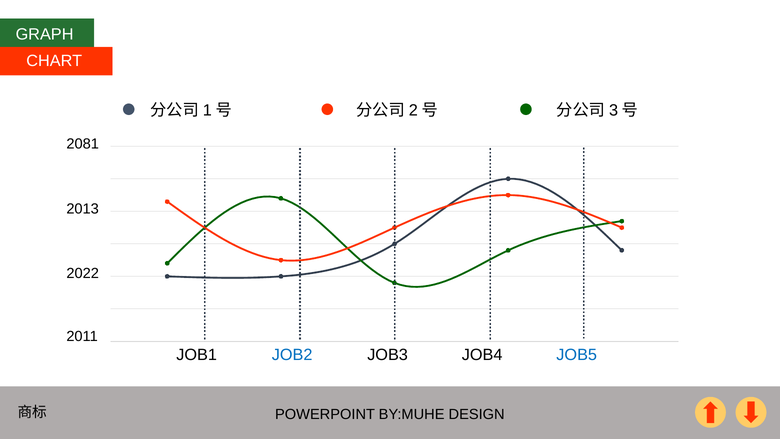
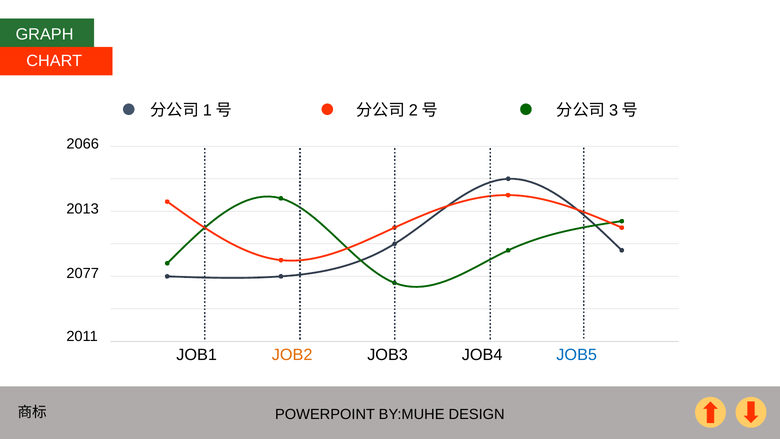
2081: 2081 -> 2066
2022: 2022 -> 2077
JOB2 colour: blue -> orange
